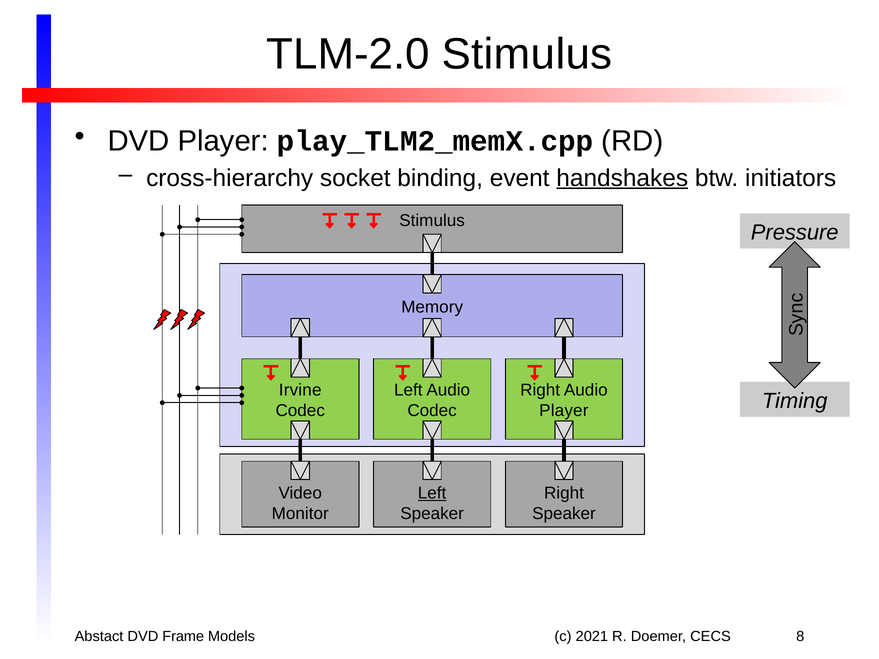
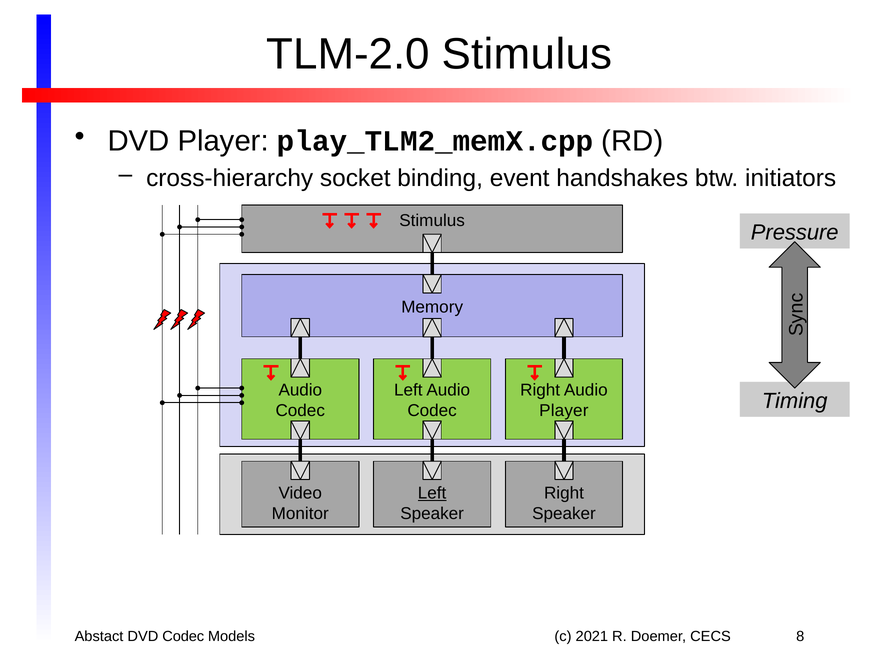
handshakes underline: present -> none
Irvine at (300, 390): Irvine -> Audio
DVD Frame: Frame -> Codec
